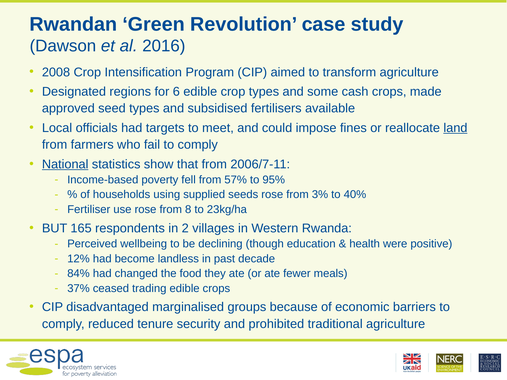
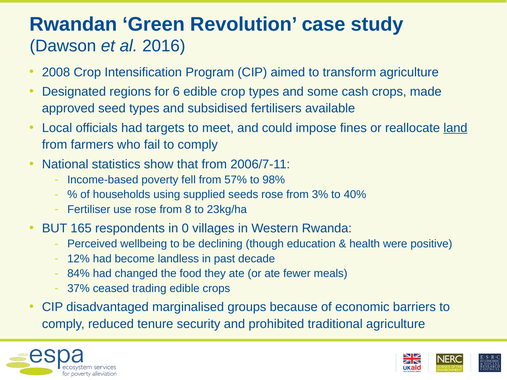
National underline: present -> none
95%: 95% -> 98%
2: 2 -> 0
